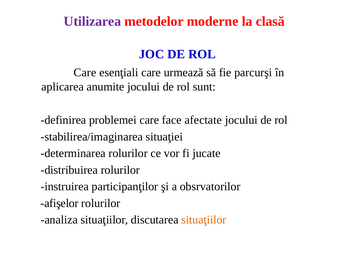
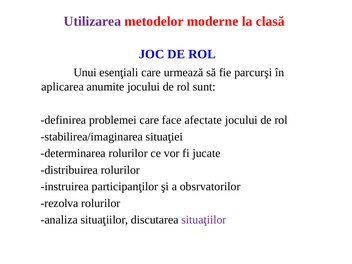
Care at (85, 73): Care -> Unui
afişelor: afişelor -> rezolva
situaţiilor at (204, 220) colour: orange -> purple
